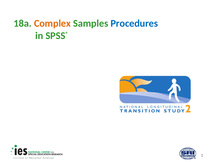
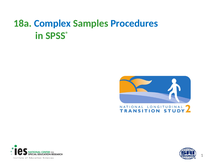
Complex colour: orange -> blue
